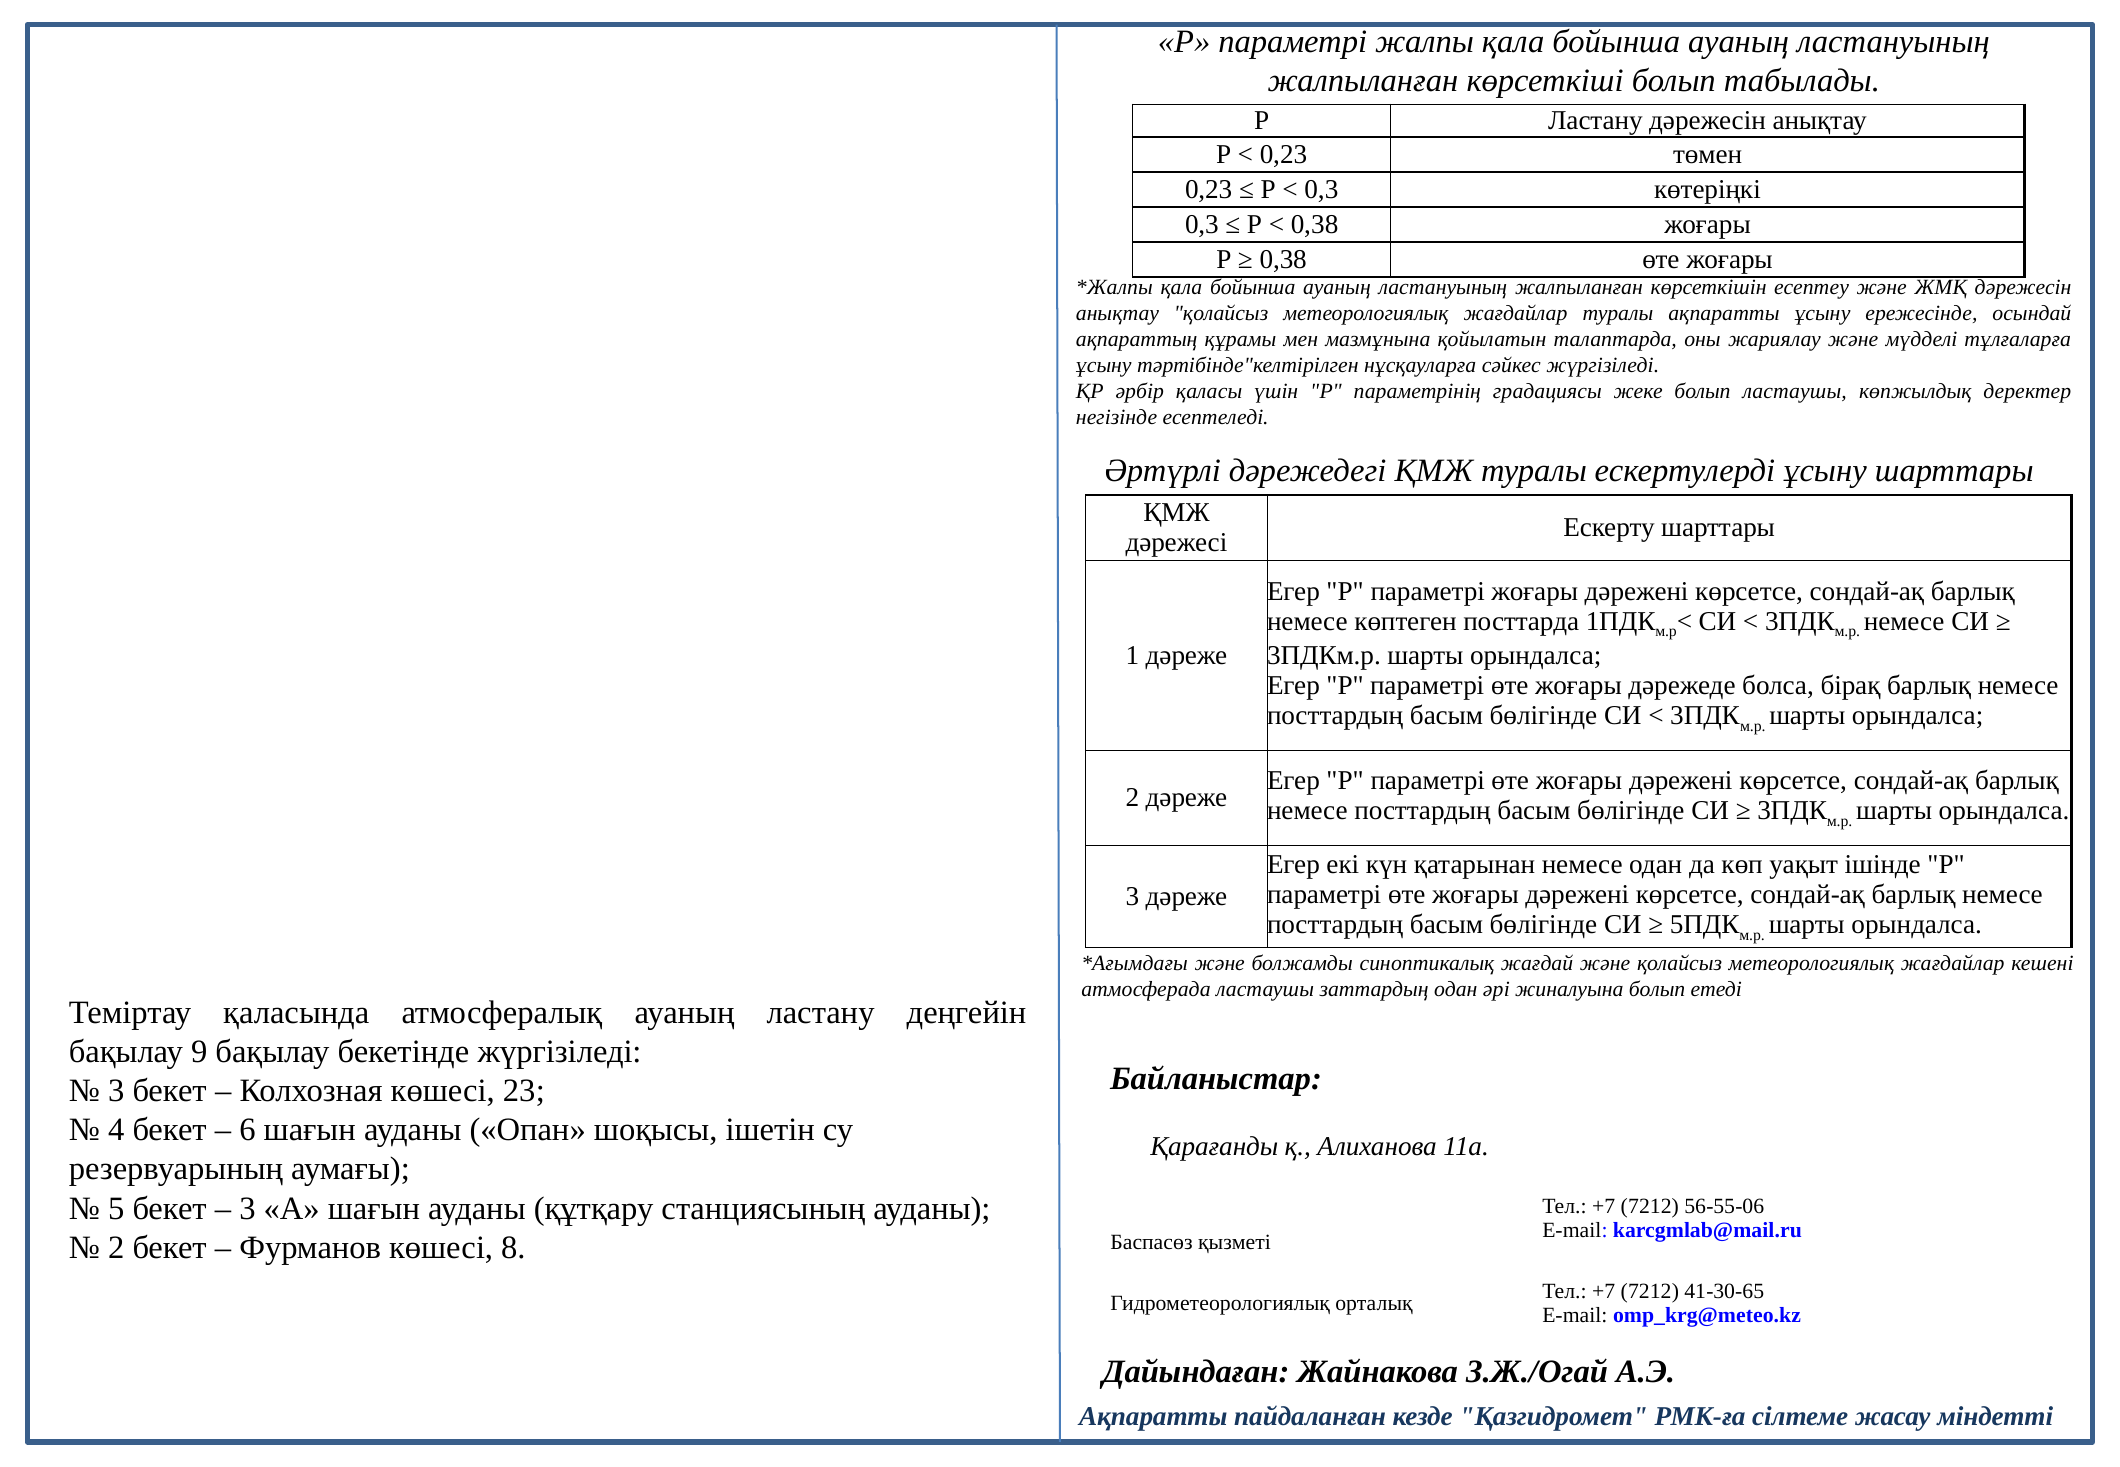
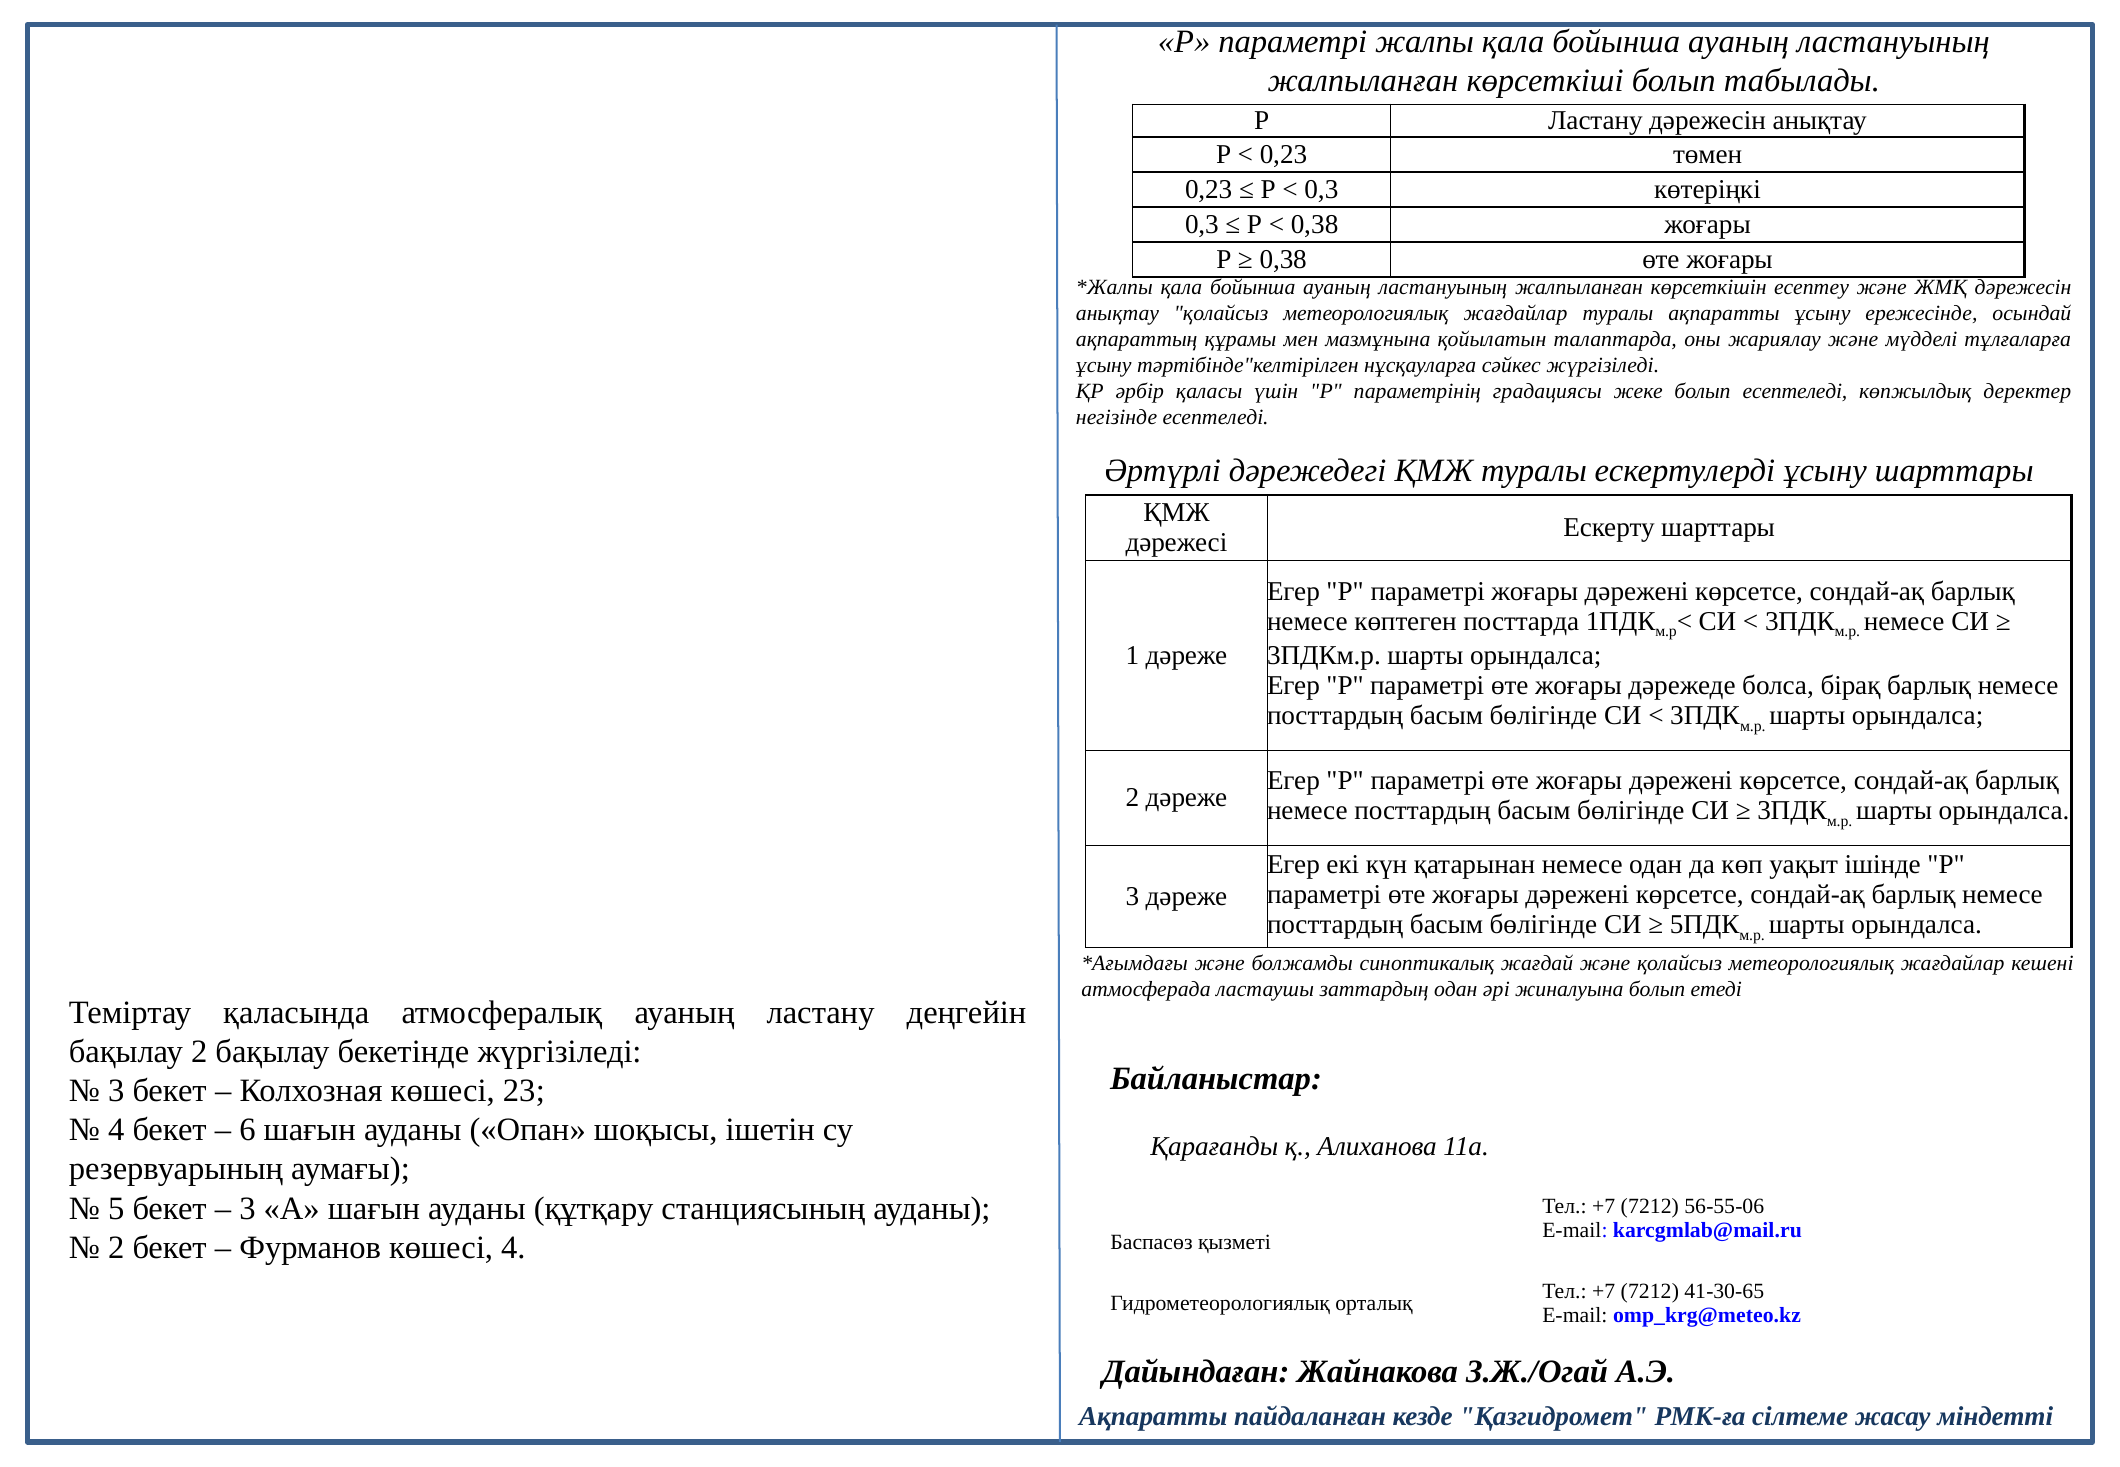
болып ластаушы: ластаушы -> есептеледі
бақылау 9: 9 -> 2
көшесі 8: 8 -> 4
